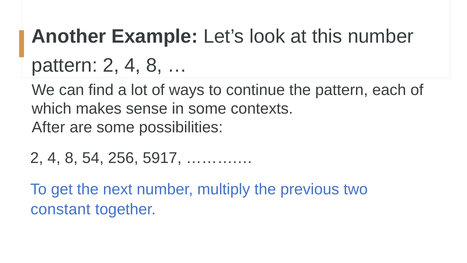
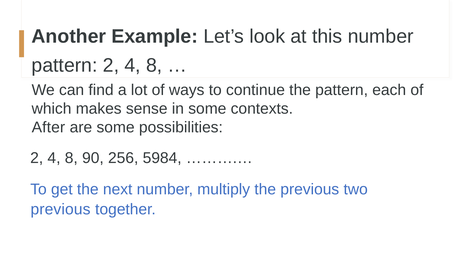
54: 54 -> 90
5917: 5917 -> 5984
constant at (60, 209): constant -> previous
